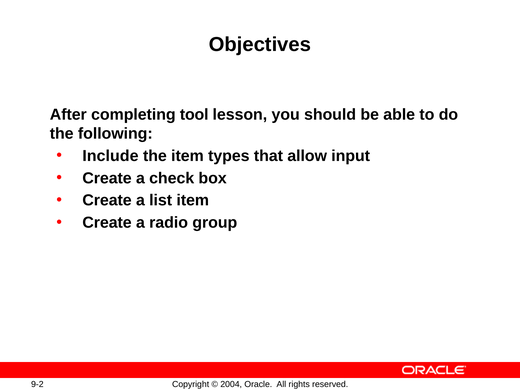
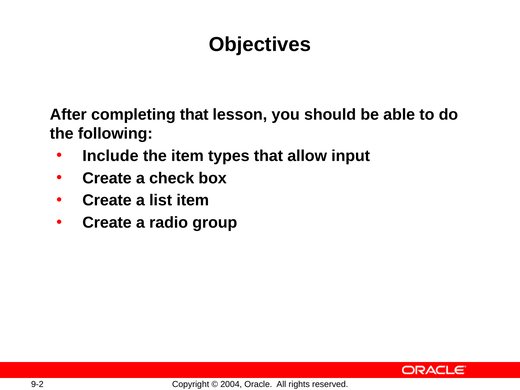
completing tool: tool -> that
